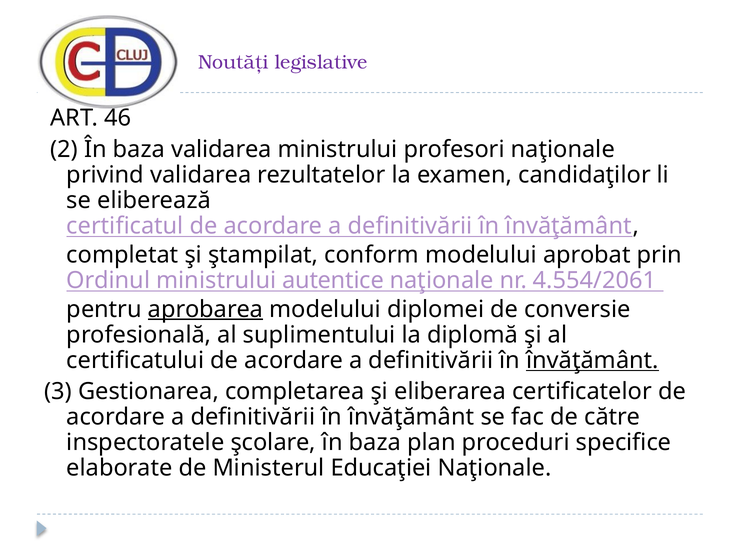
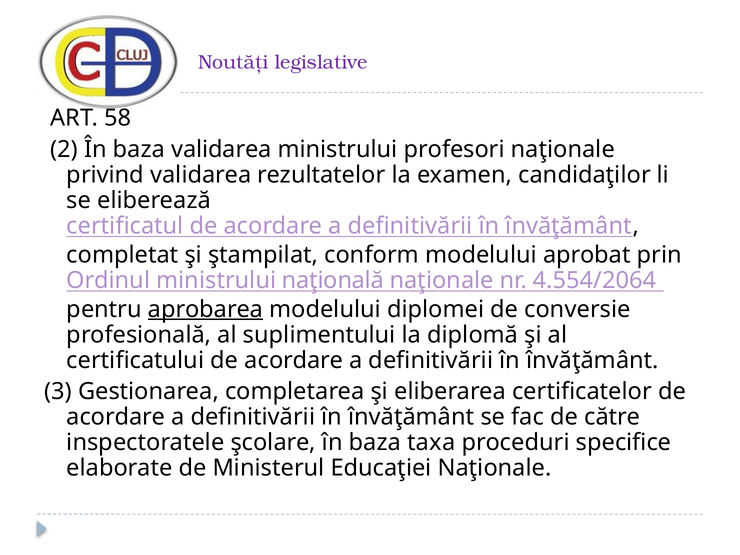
46: 46 -> 58
autentice: autentice -> naţională
4.554/2061: 4.554/2061 -> 4.554/2064
învăţământ at (592, 360) underline: present -> none
plan: plan -> taxa
